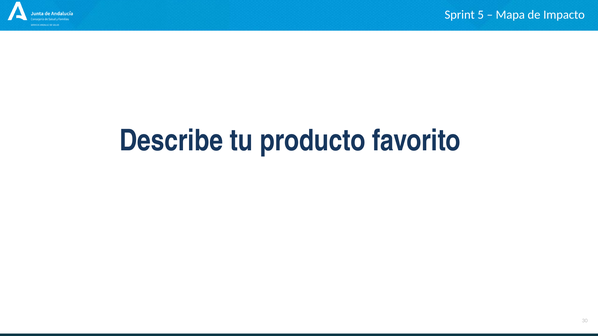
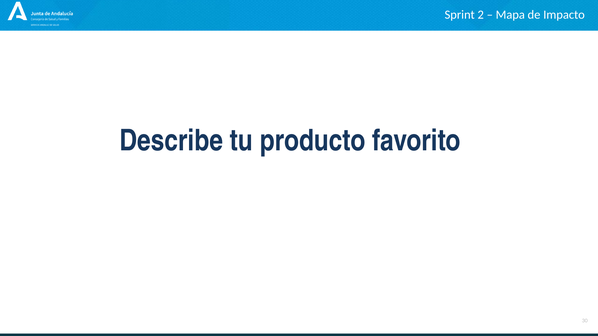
5: 5 -> 2
